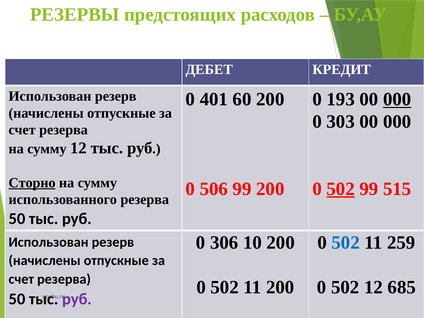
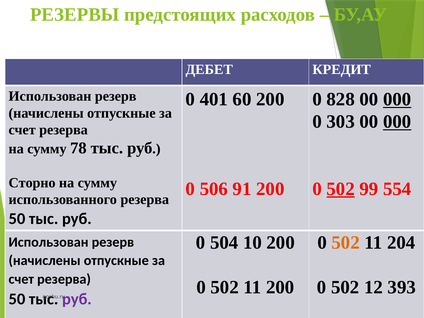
193: 193 -> 828
000 at (397, 122) underline: none -> present
сумму 12: 12 -> 78
Сторно underline: present -> none
506 99: 99 -> 91
515: 515 -> 554
306: 306 -> 504
502 at (346, 243) colour: blue -> orange
259: 259 -> 204
685: 685 -> 393
